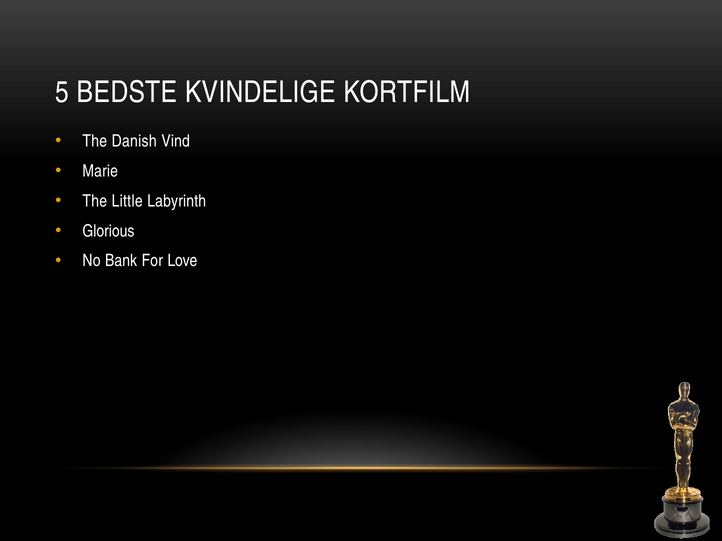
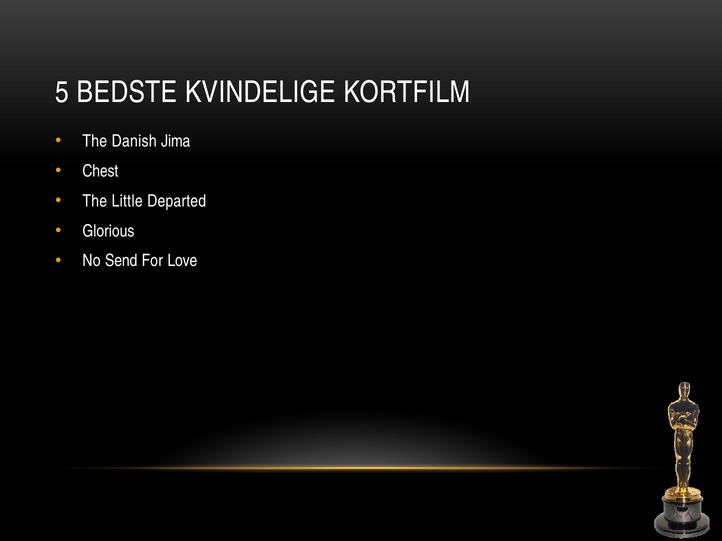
Vind: Vind -> Jima
Marie: Marie -> Chest
Labyrinth: Labyrinth -> Departed
Bank: Bank -> Send
